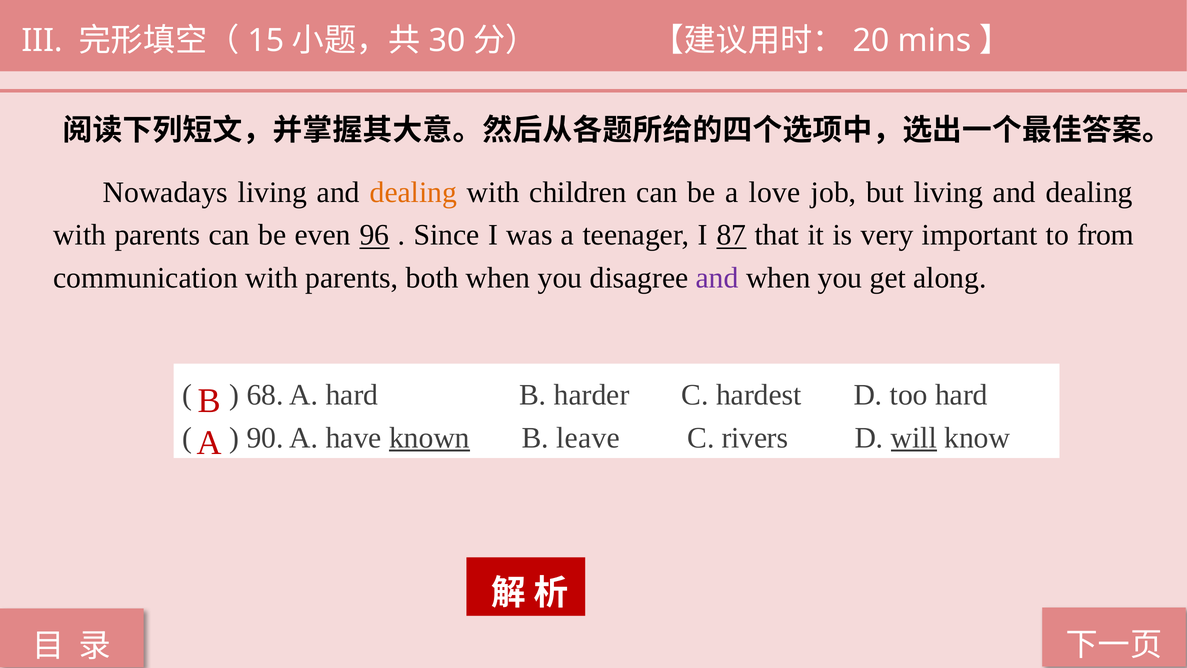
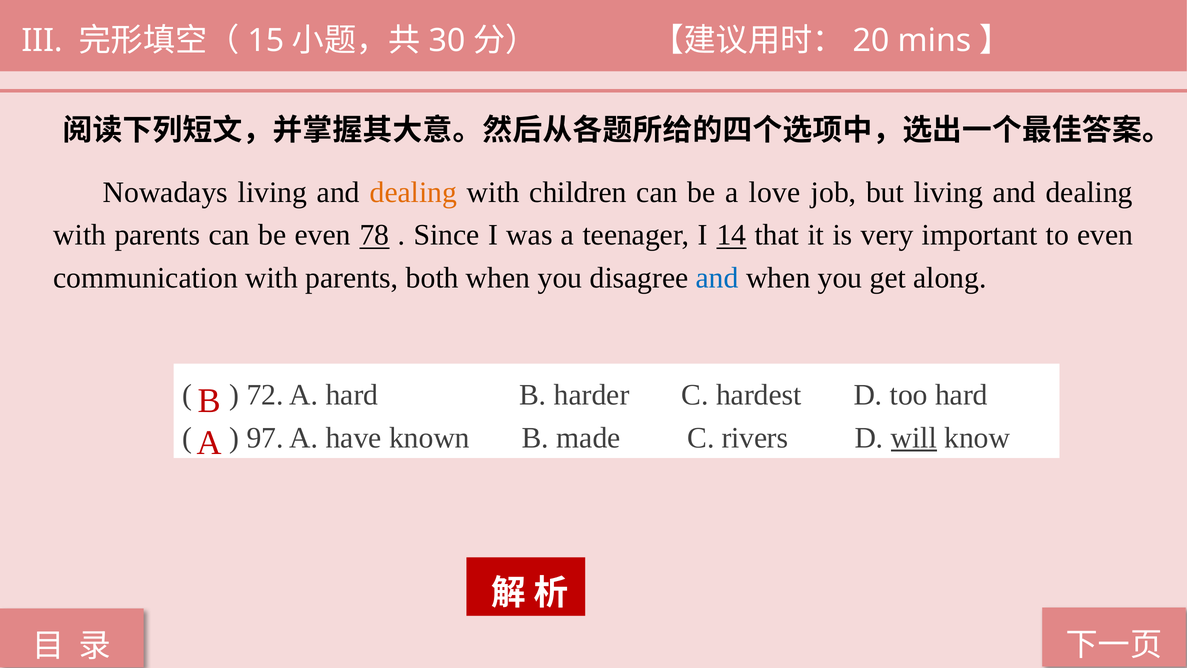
96: 96 -> 78
87: 87 -> 14
to from: from -> even
and at (717, 278) colour: purple -> blue
68: 68 -> 72
90: 90 -> 97
known underline: present -> none
leave: leave -> made
